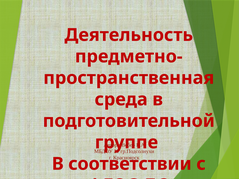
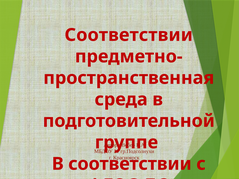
Деятельность at (129, 35): Деятельность -> Соответствии
